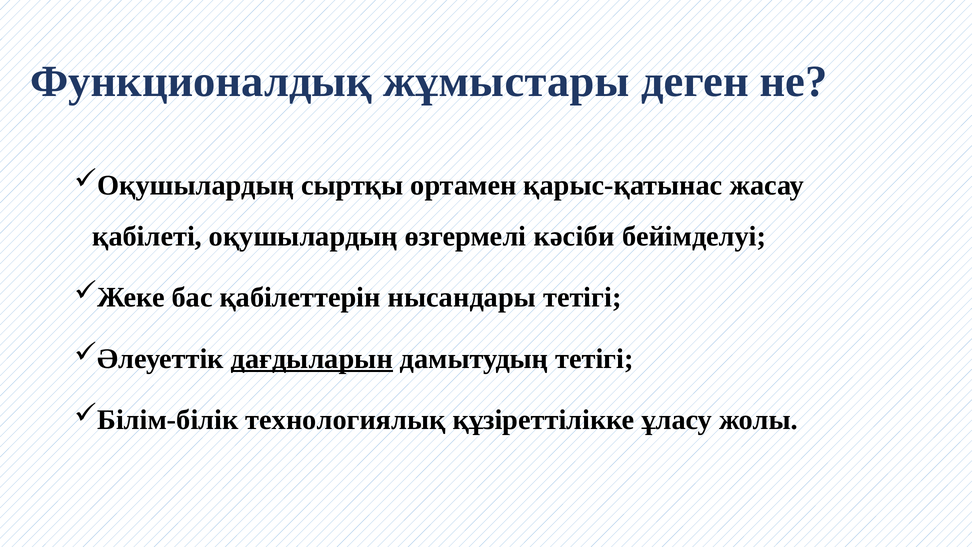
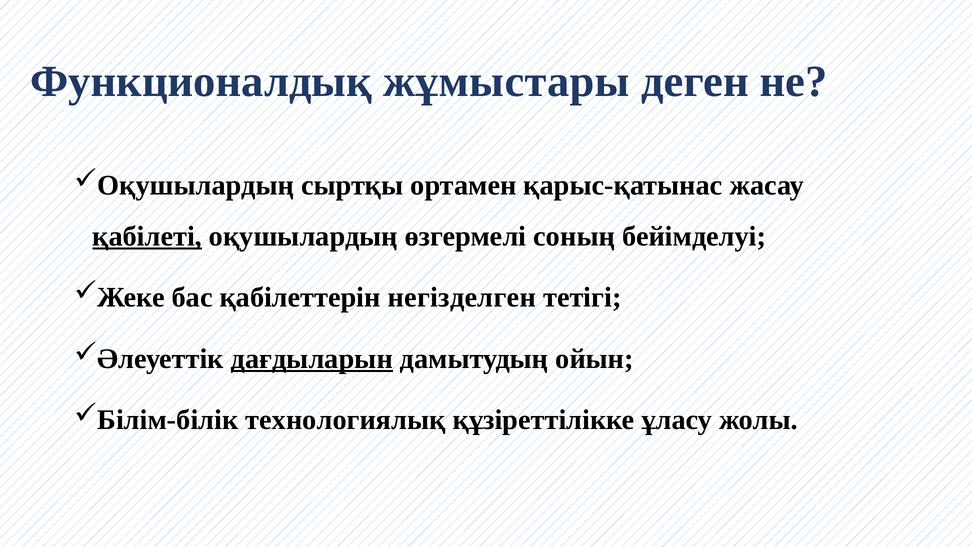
қабілеті underline: none -> present
кәсіби: кәсіби -> соның
нысандары: нысандары -> негізделген
дамытудың тетігі: тетігі -> ойын
